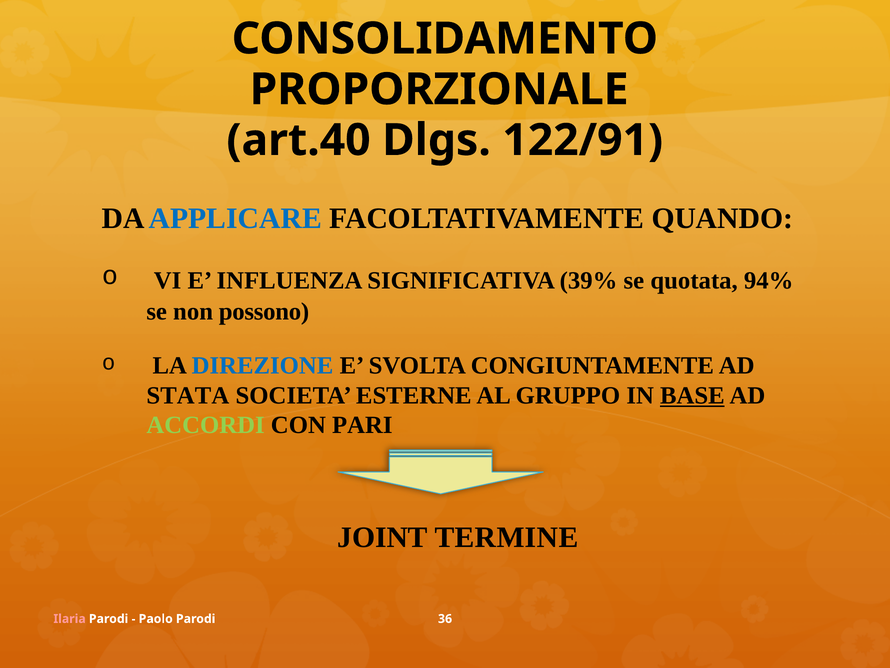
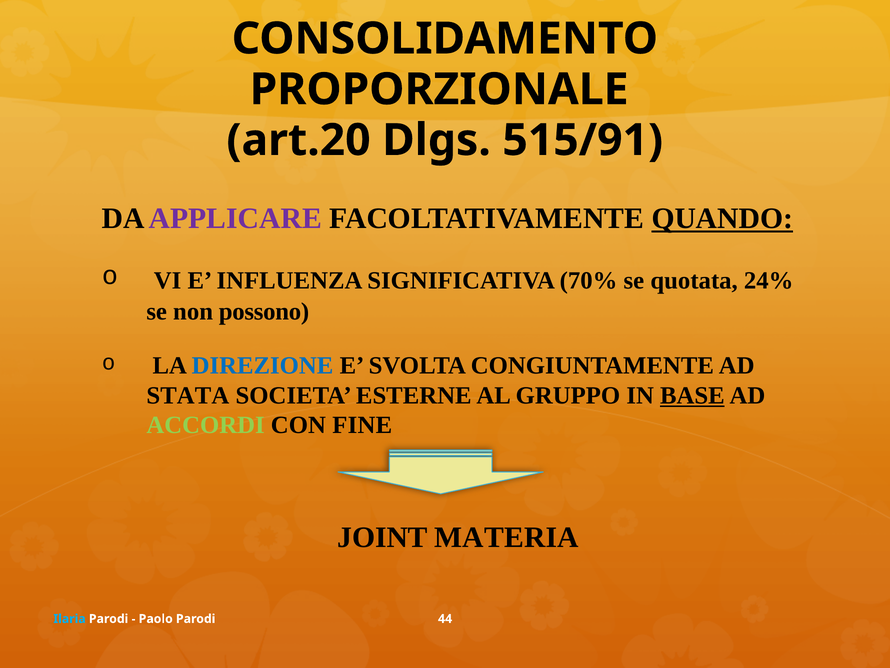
art.40: art.40 -> art.20
122/91: 122/91 -> 515/91
APPLICARE colour: blue -> purple
QUANDO underline: none -> present
39%: 39% -> 70%
94%: 94% -> 24%
PARI: PARI -> FINE
TERMINE: TERMINE -> MATERIA
Ilaria colour: pink -> light blue
36: 36 -> 44
